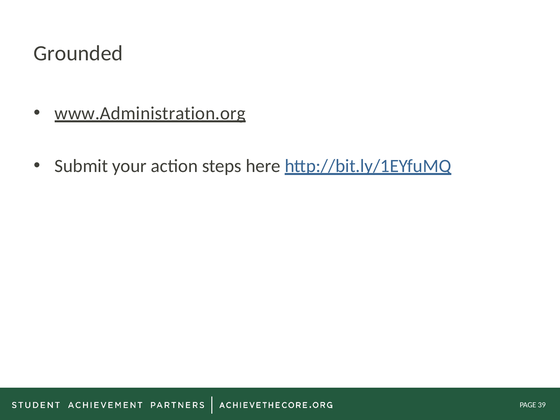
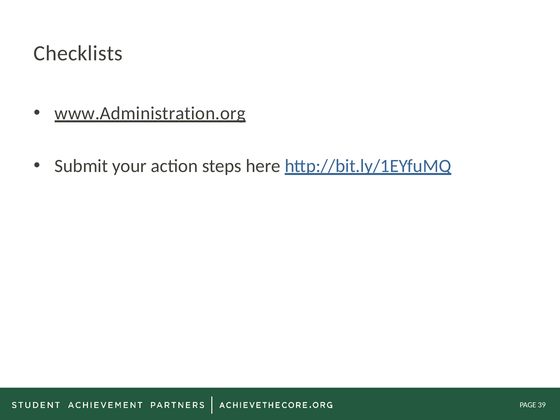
Grounded: Grounded -> Checklists
